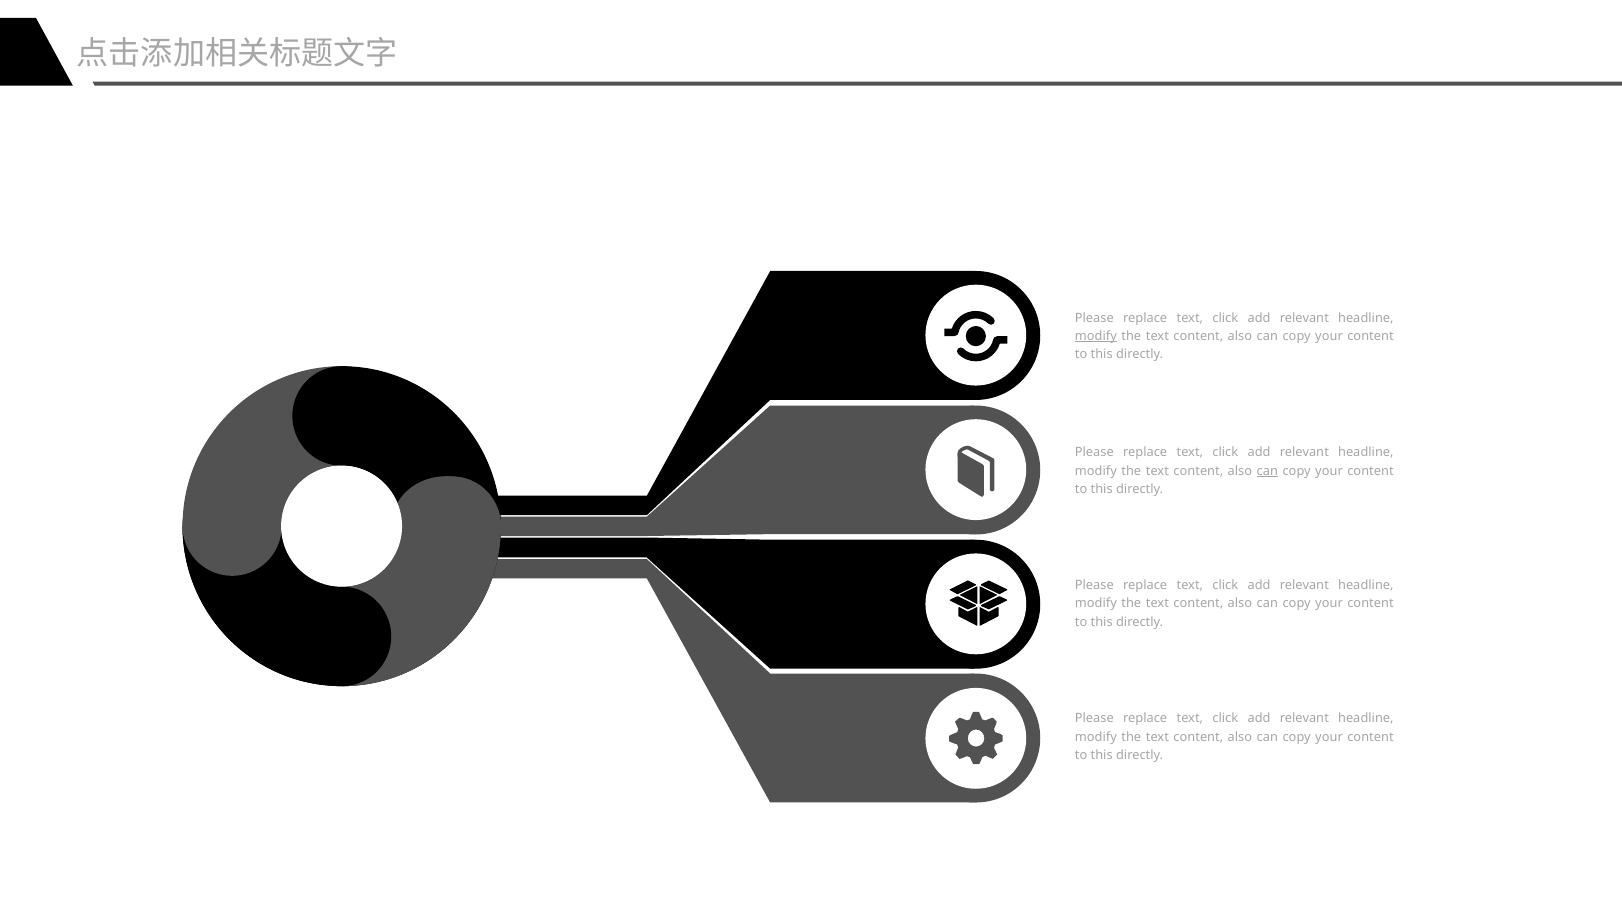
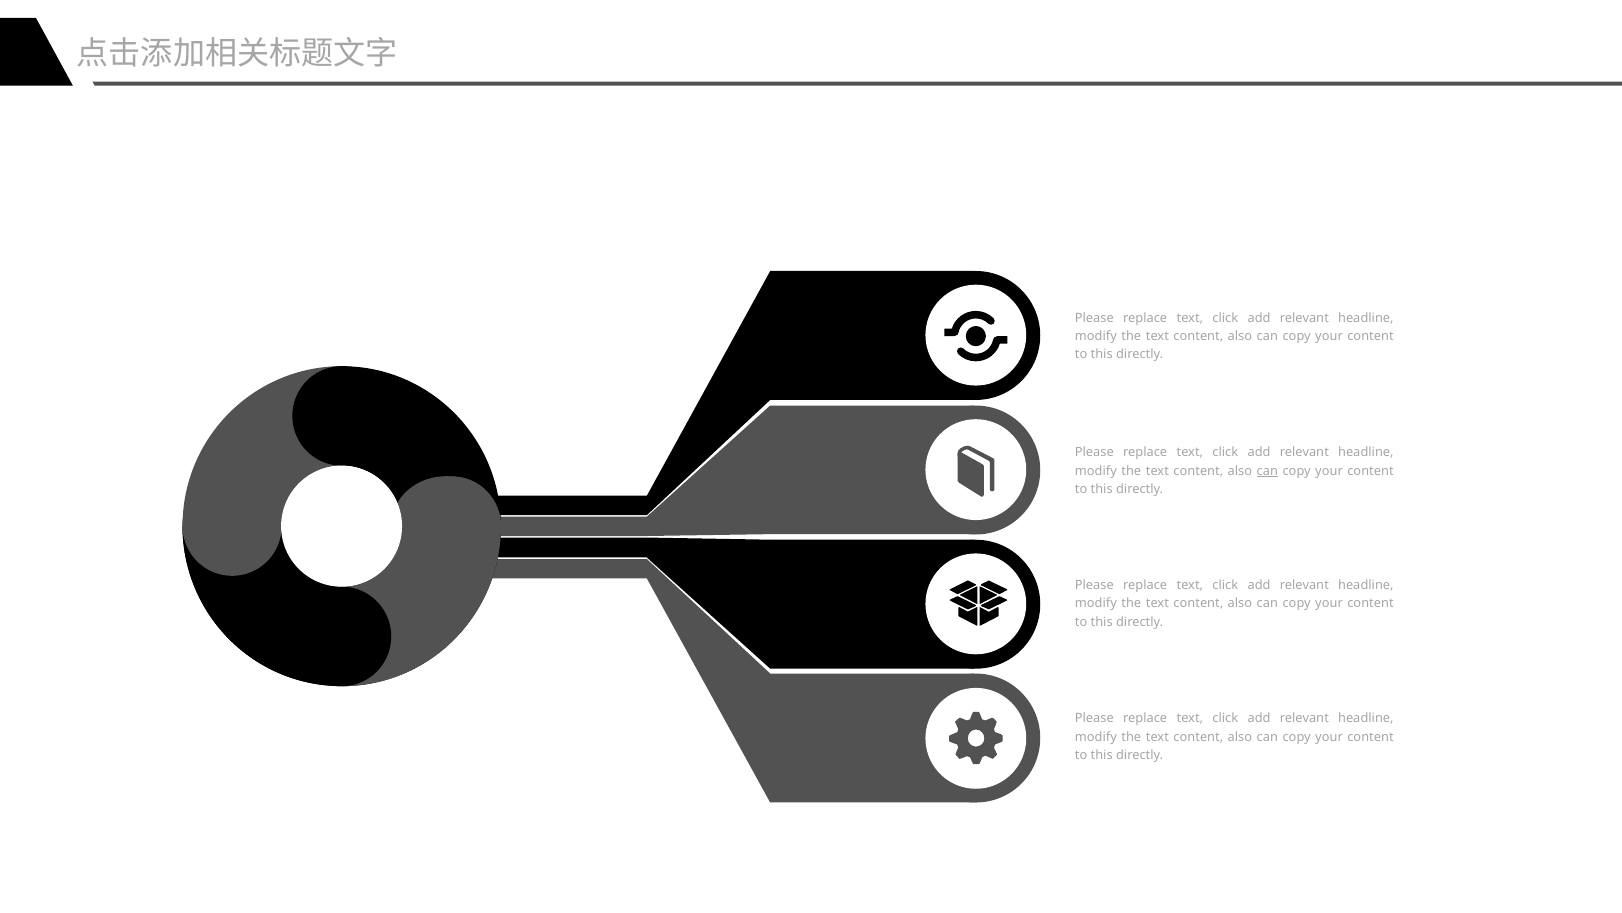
modify at (1096, 336) underline: present -> none
